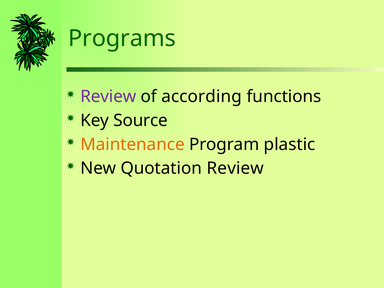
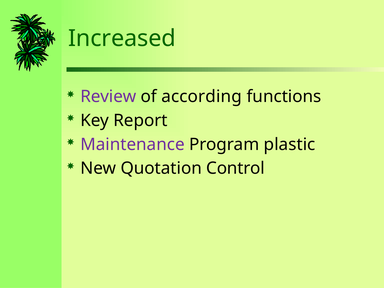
Programs: Programs -> Increased
Source: Source -> Report
Maintenance colour: orange -> purple
Quotation Review: Review -> Control
